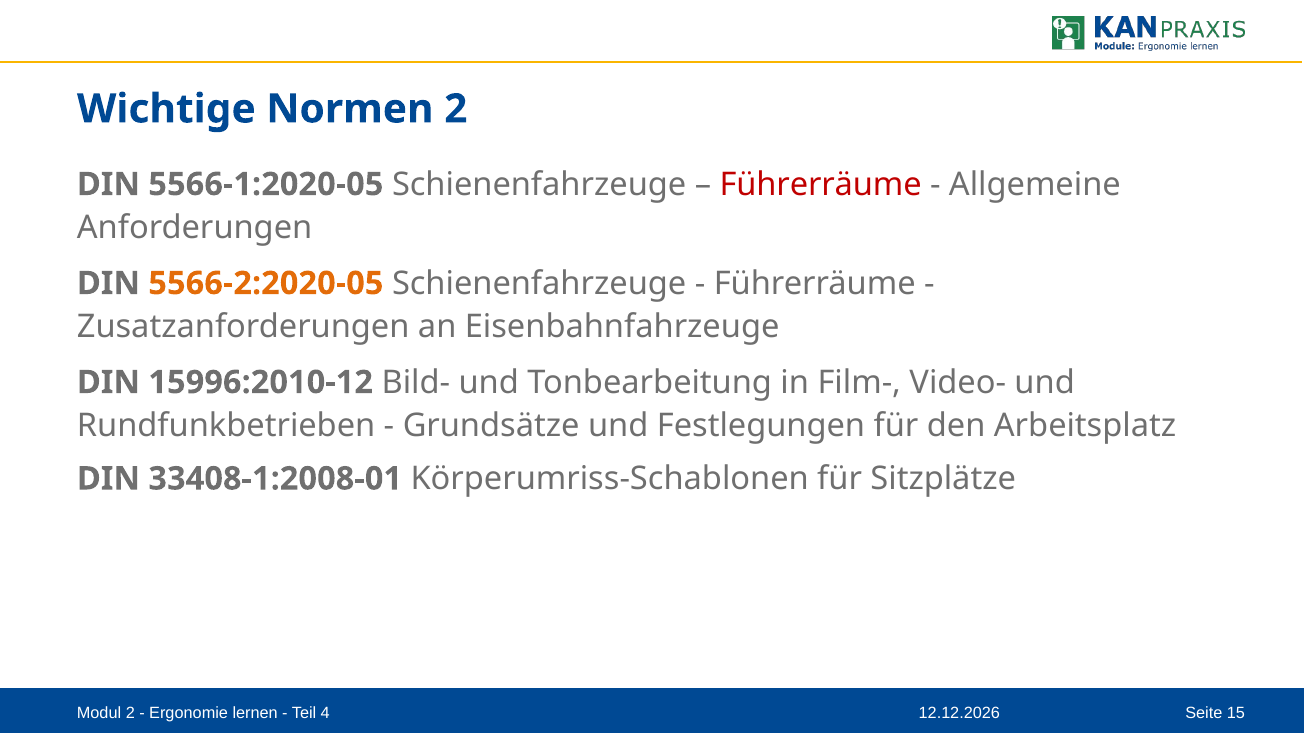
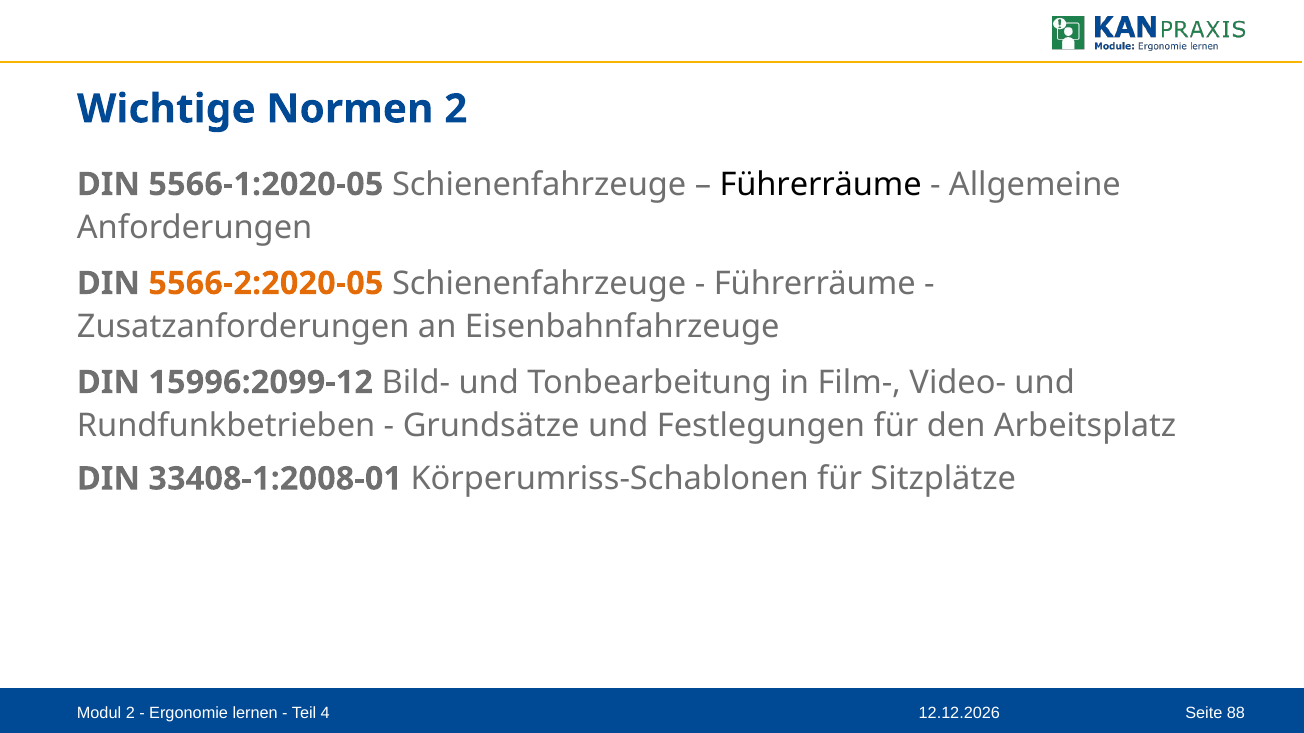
Führerräume at (821, 184) colour: red -> black
15996:2010-12: 15996:2010-12 -> 15996:2099-12
15: 15 -> 88
